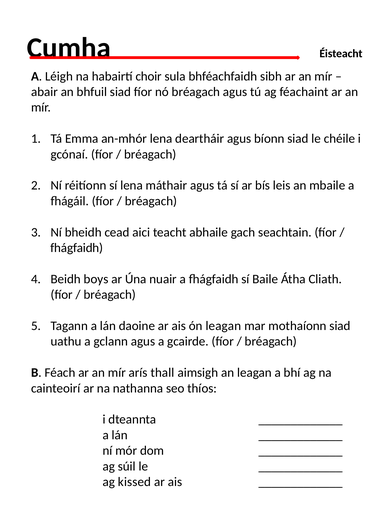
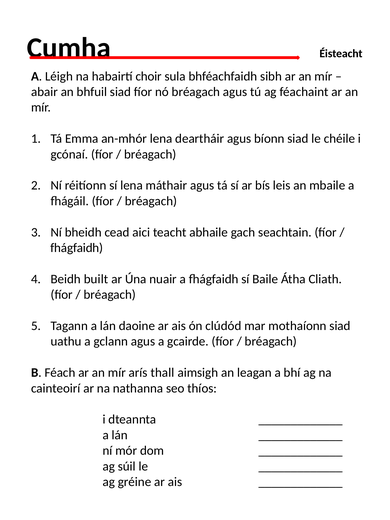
boys: boys -> built
ón leagan: leagan -> clúdód
kissed: kissed -> gréine
